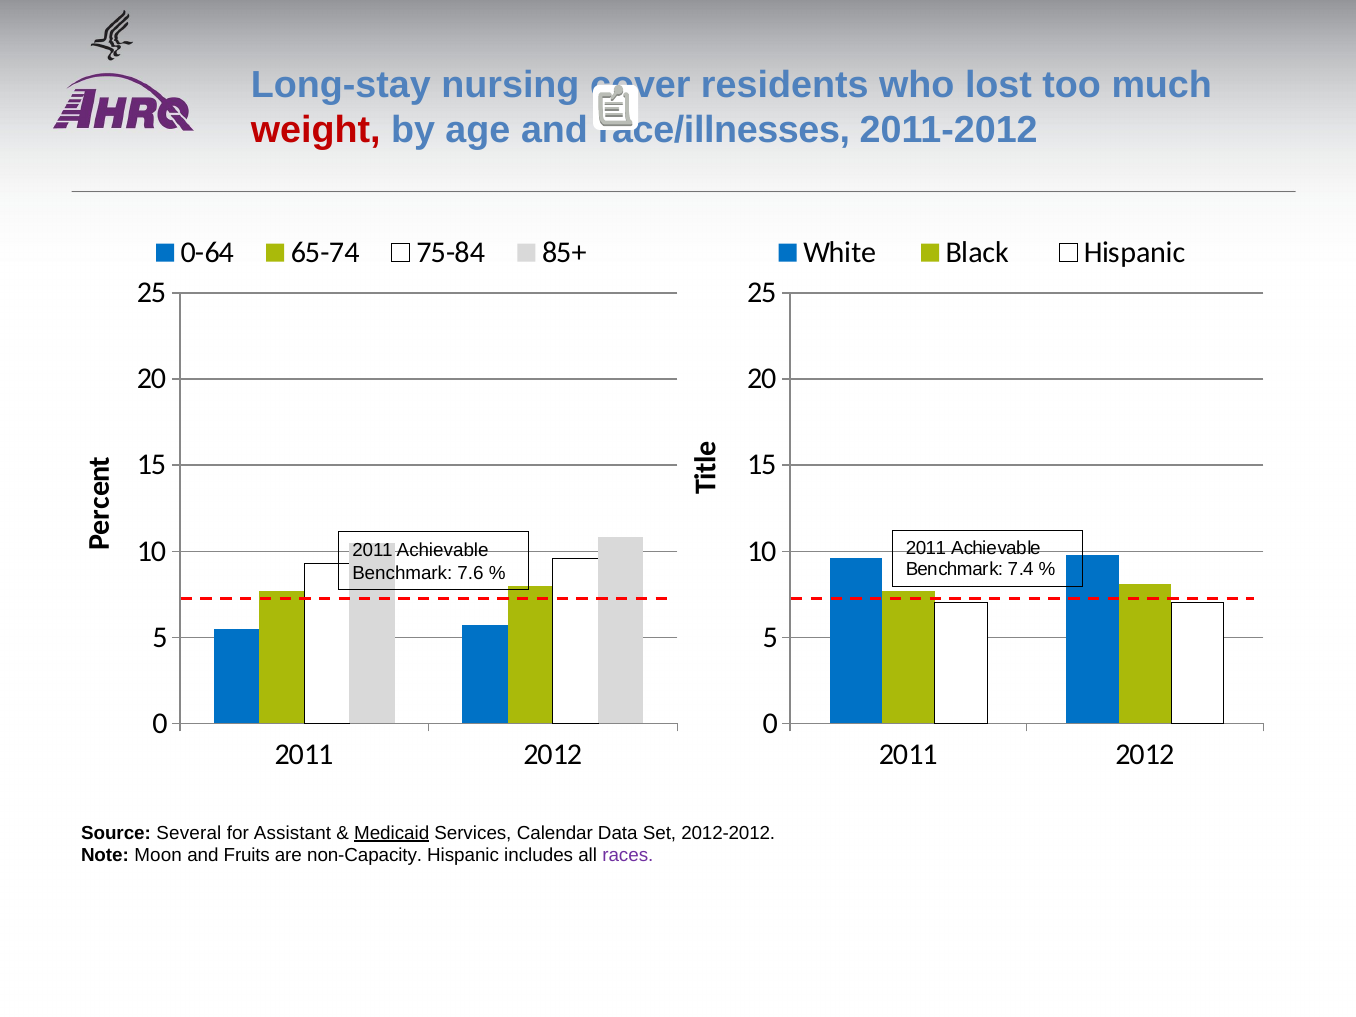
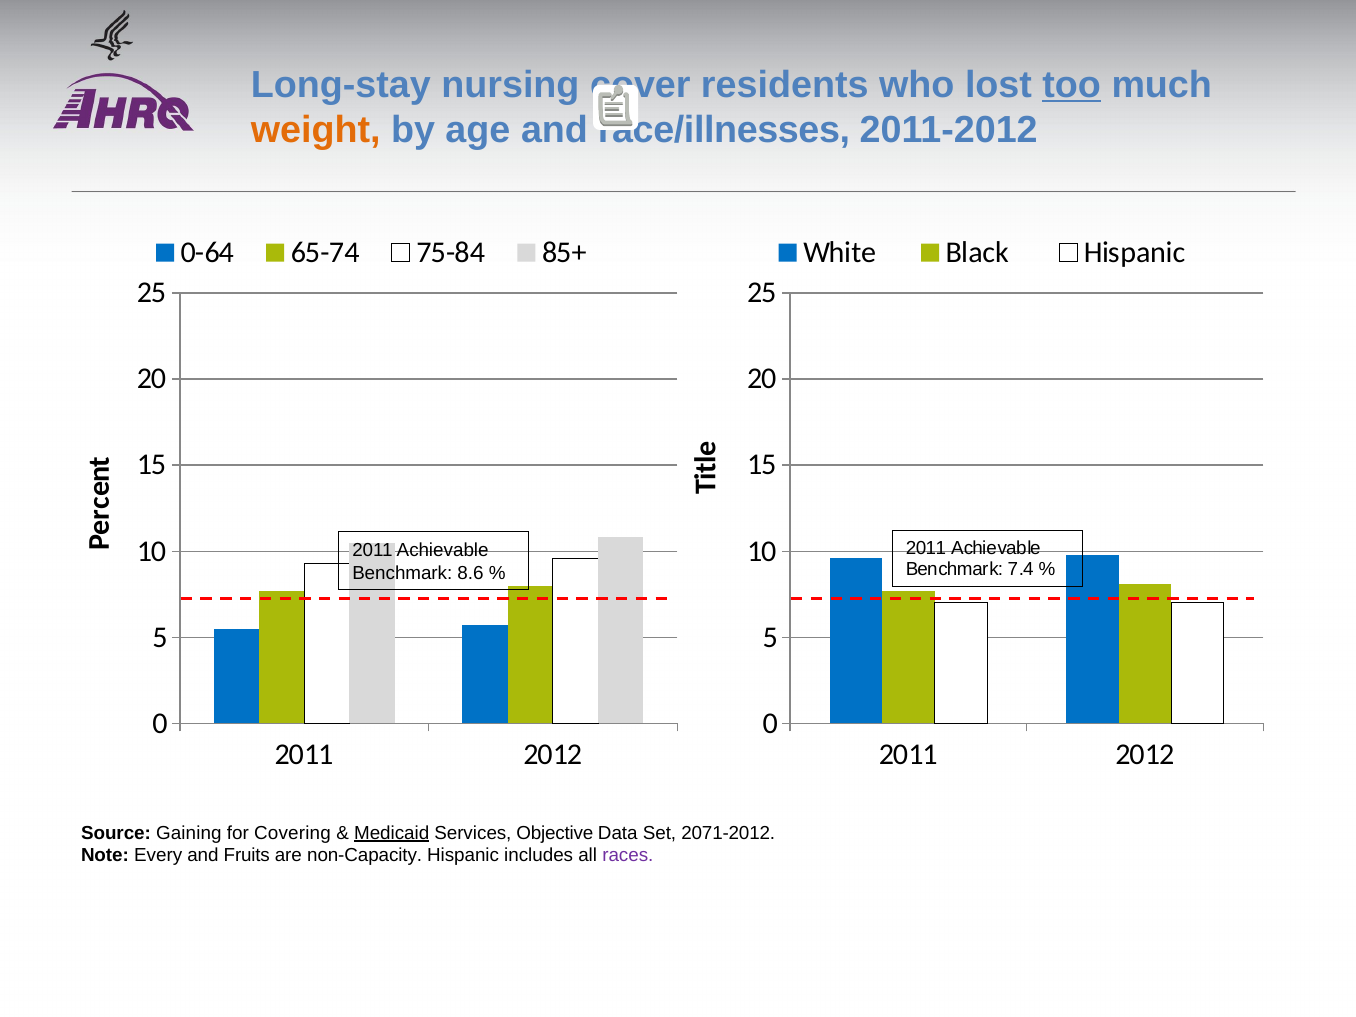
too underline: none -> present
weight colour: red -> orange
7.6: 7.6 -> 8.6
Several: Several -> Gaining
Assistant: Assistant -> Covering
Calendar: Calendar -> Objective
2012-2012: 2012-2012 -> 2071-2012
Moon: Moon -> Every
